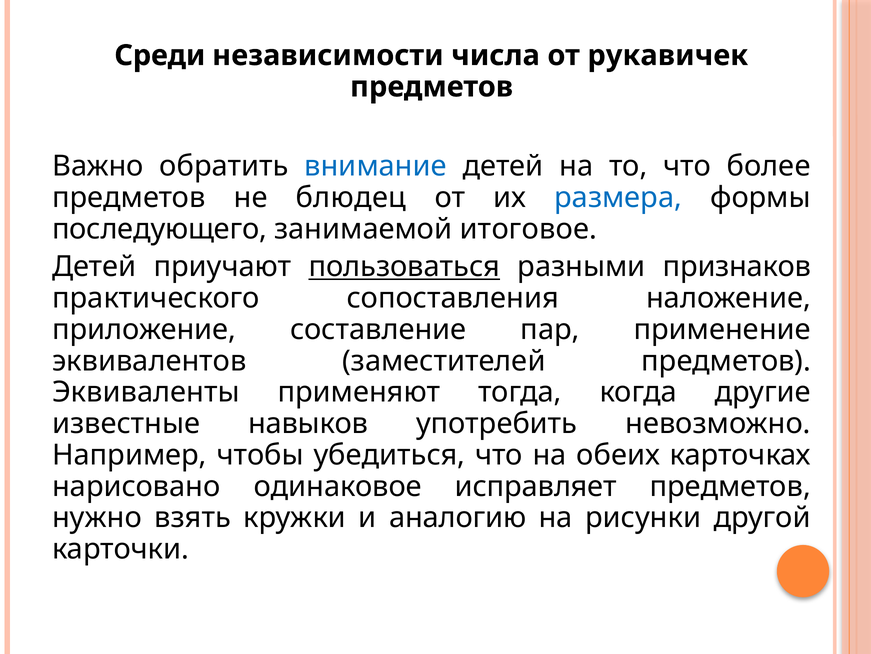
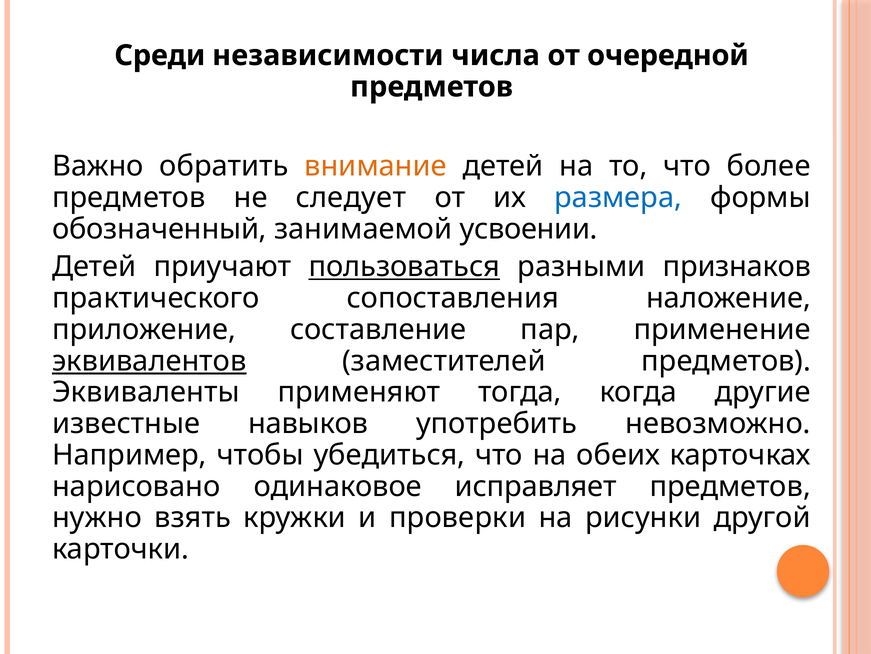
рукавичек: рукавичек -> очередной
внимание colour: blue -> orange
блюдец: блюдец -> следует
последующего: последующего -> обозначенный
итоговое: итоговое -> усвоении
эквивалентов underline: none -> present
аналогию: аналогию -> проверки
